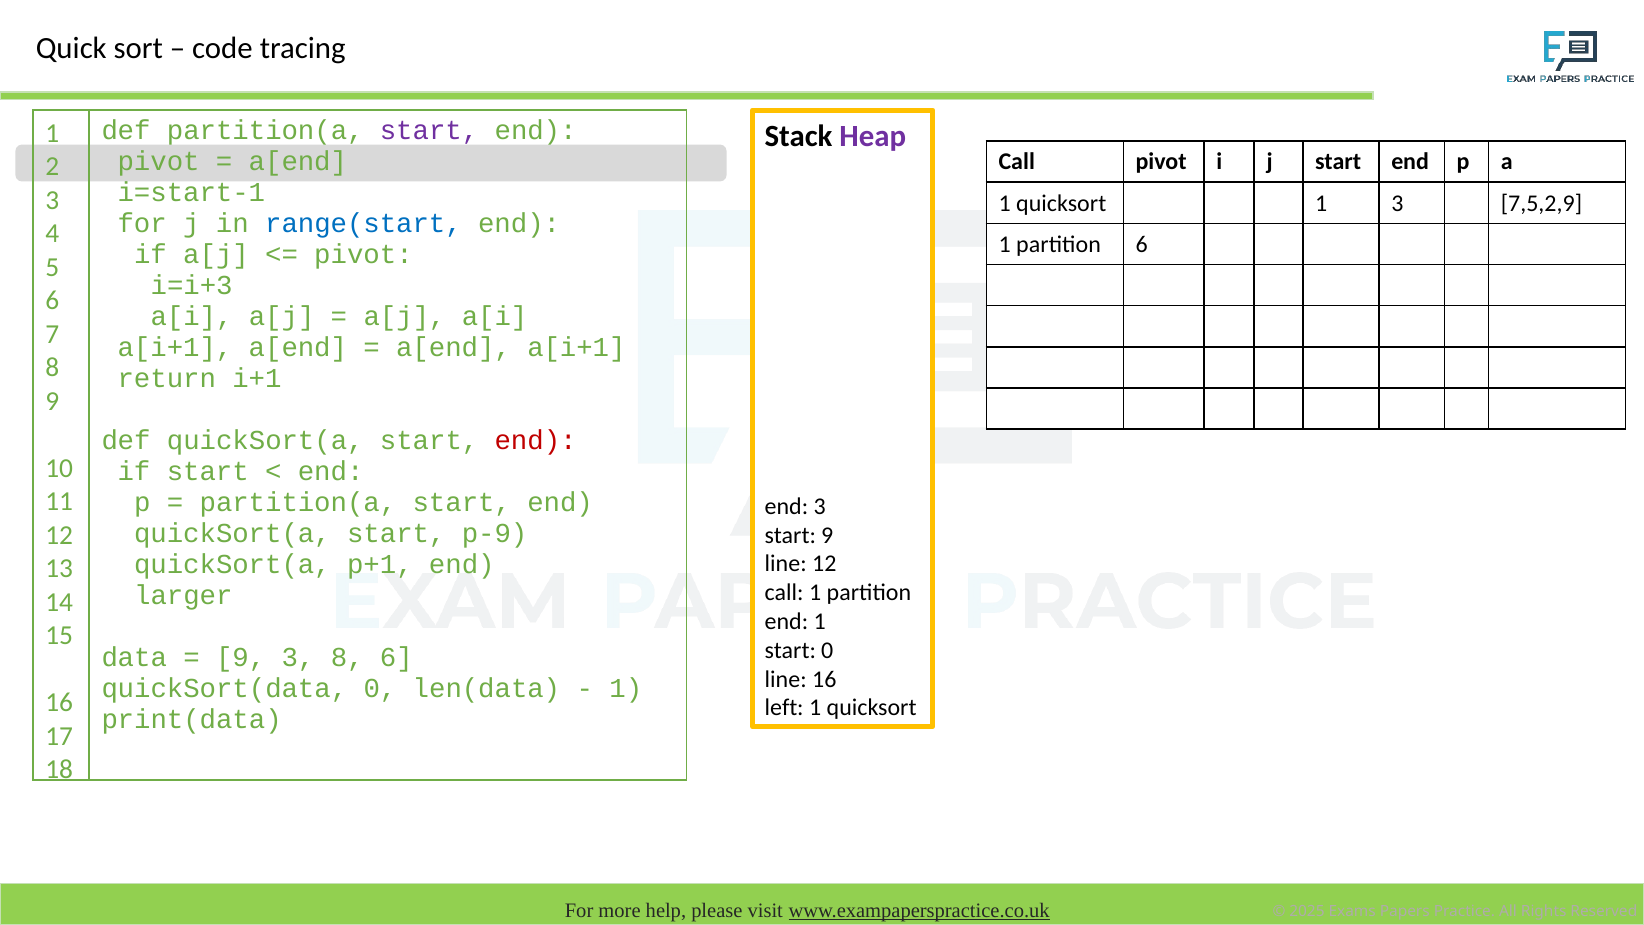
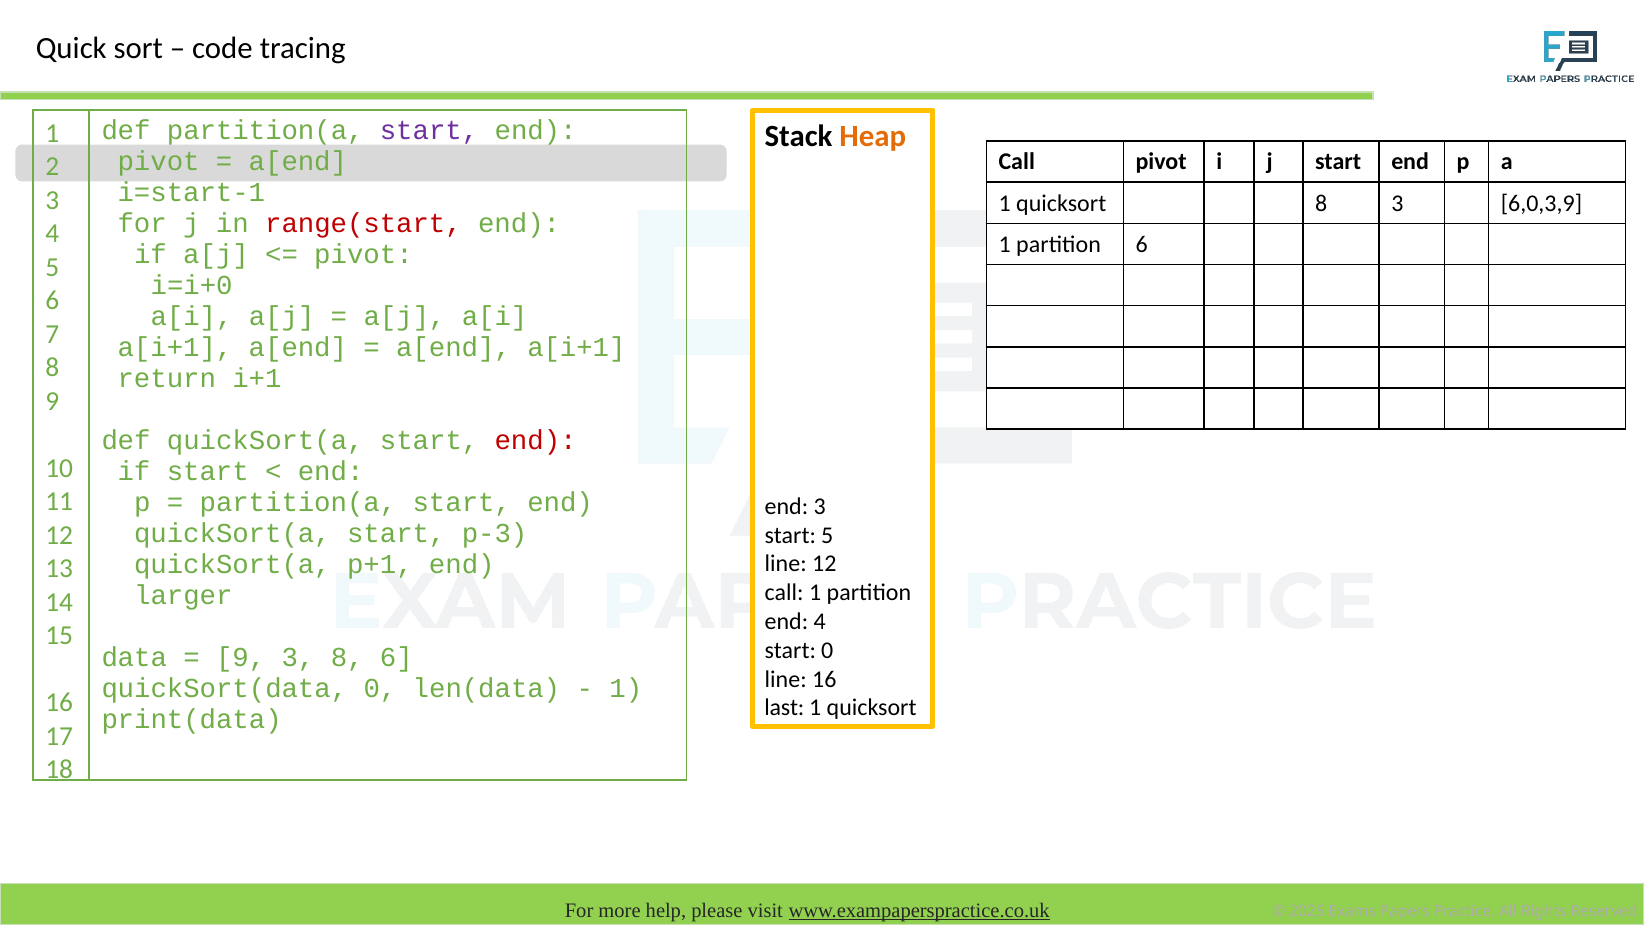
Heap colour: purple -> orange
quicksort 1: 1 -> 8
7,5,2,9: 7,5,2,9 -> 6,0,3,9
range(start colour: blue -> red
i=i+3: i=i+3 -> i=i+0
p-9: p-9 -> p-3
start 9: 9 -> 5
end 1: 1 -> 4
left: left -> last
